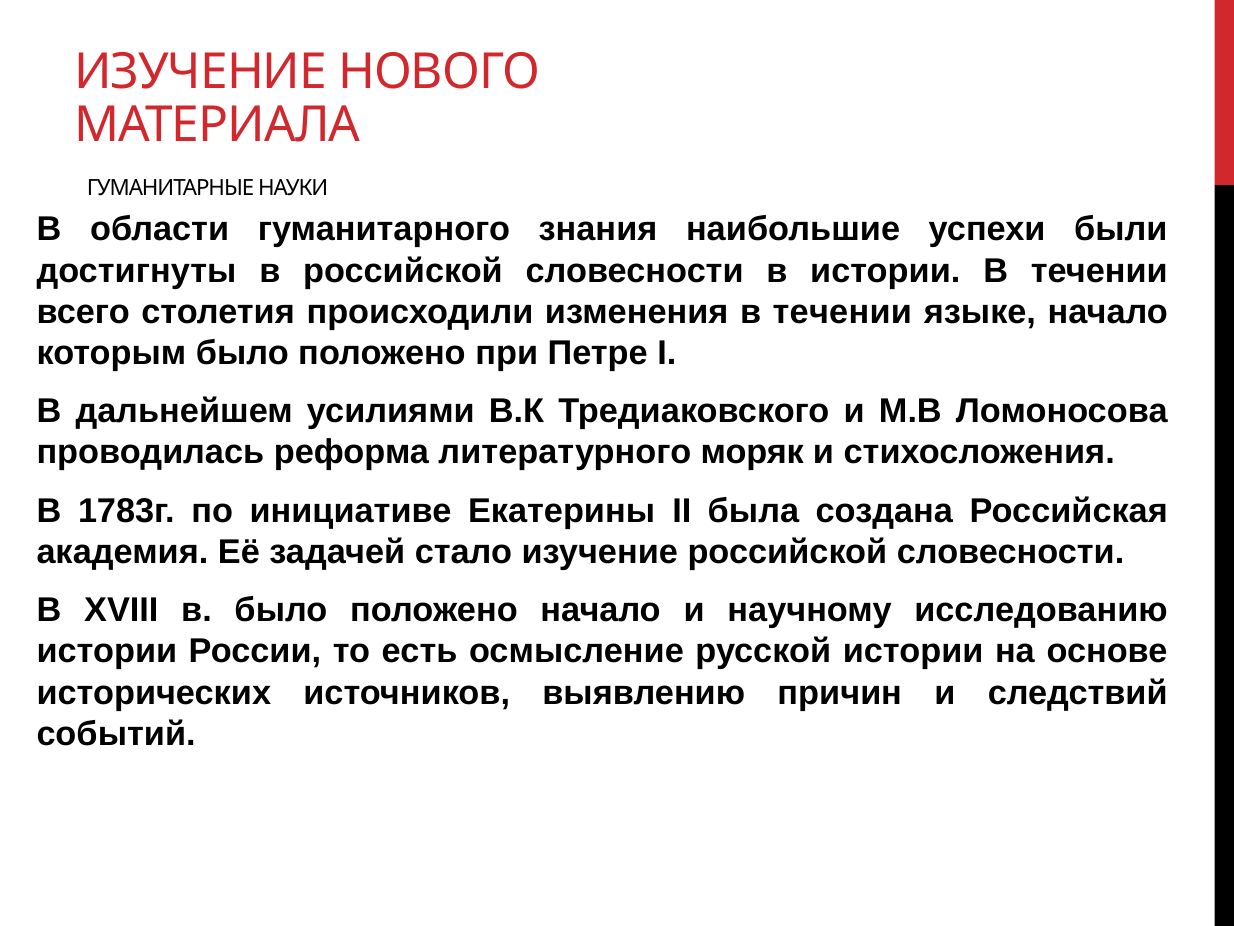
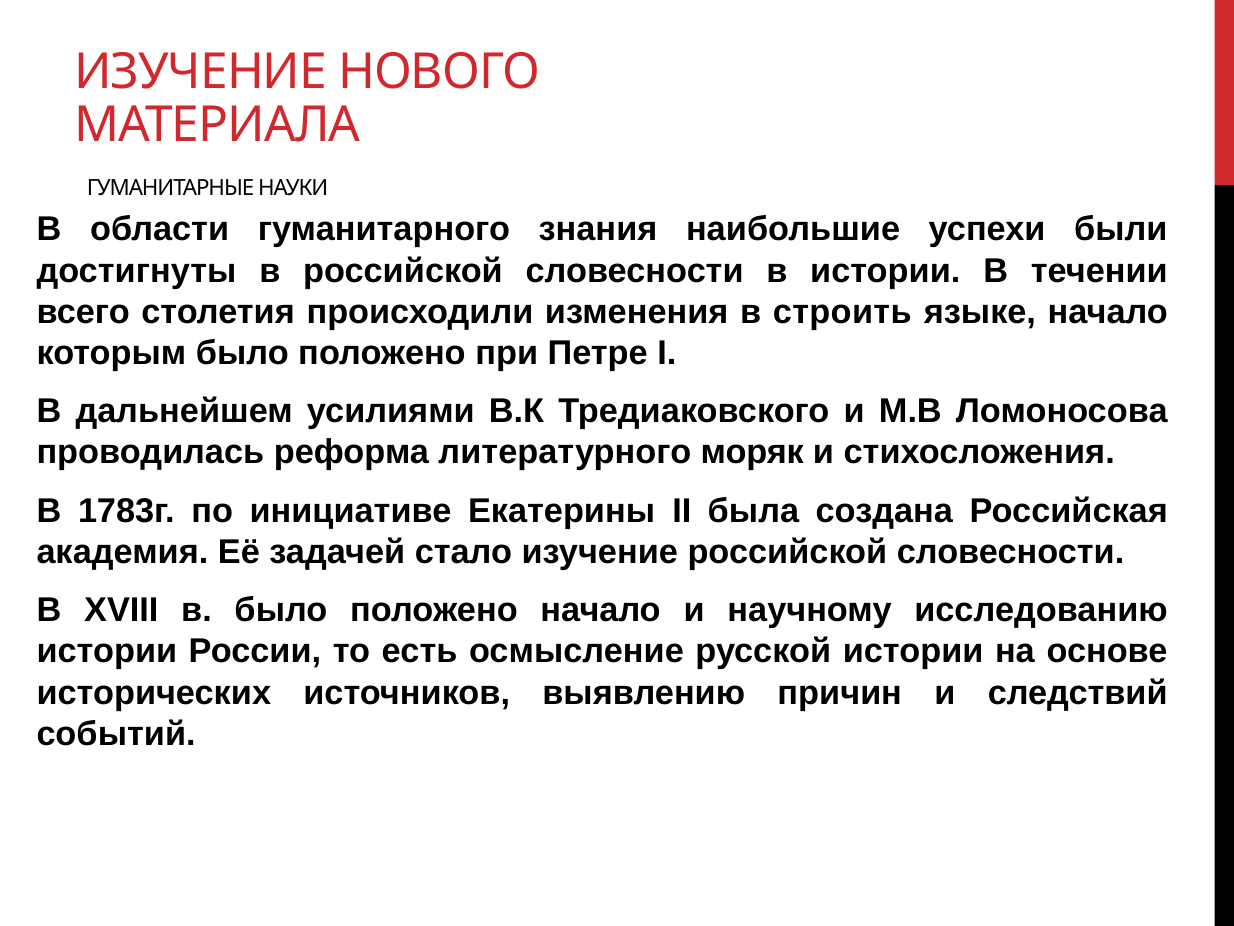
изменения в течении: течении -> строить
